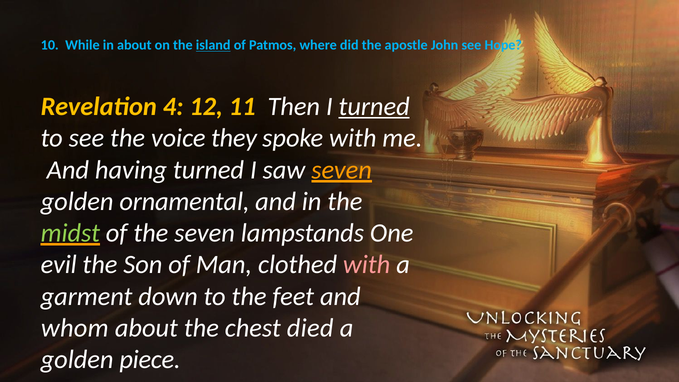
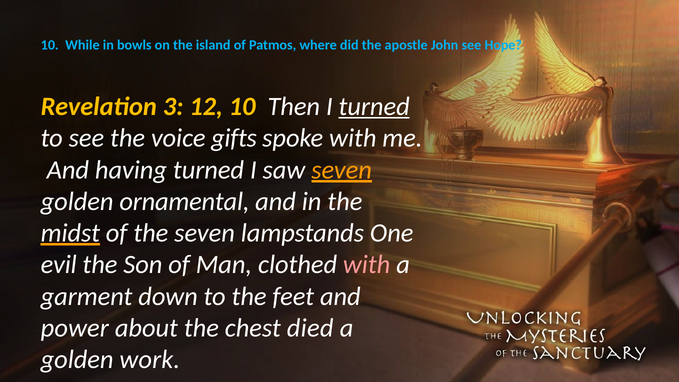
in about: about -> bowls
island underline: present -> none
4: 4 -> 3
12 11: 11 -> 10
they: they -> gifts
midst colour: light green -> white
whom: whom -> power
piece: piece -> work
